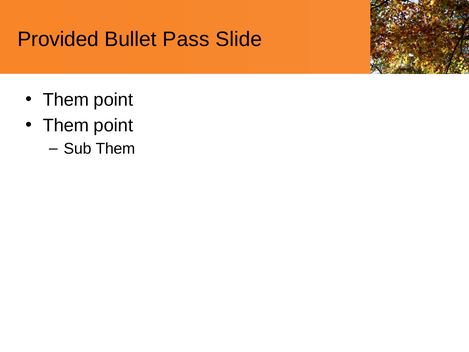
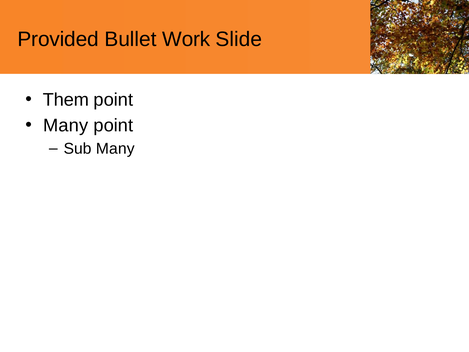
Pass: Pass -> Work
Them at (66, 125): Them -> Many
Sub Them: Them -> Many
